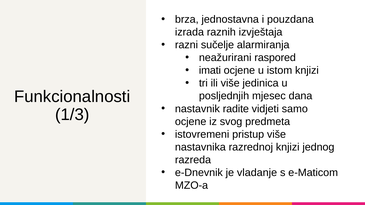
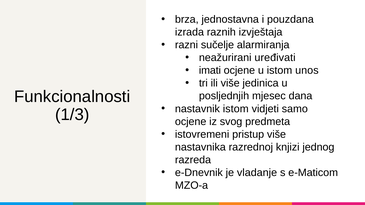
raspored: raspored -> uređivati
istom knjizi: knjizi -> unos
nastavnik radite: radite -> istom
